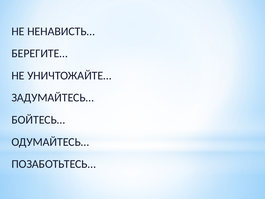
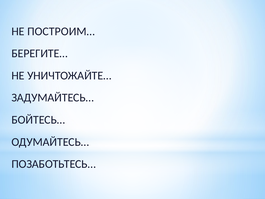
НЕНАВИСТЬ…: НЕНАВИСТЬ… -> ПОСТРОИМ…
